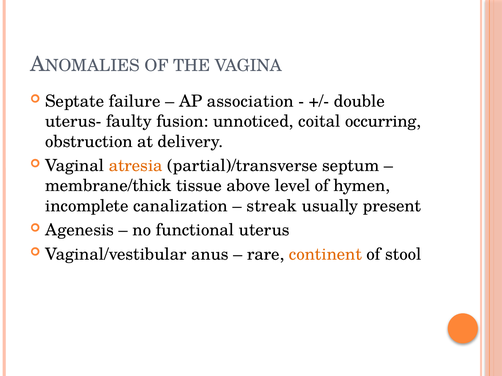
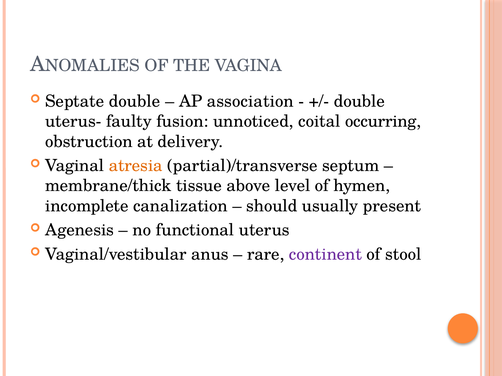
Septate failure: failure -> double
streak: streak -> should
continent colour: orange -> purple
